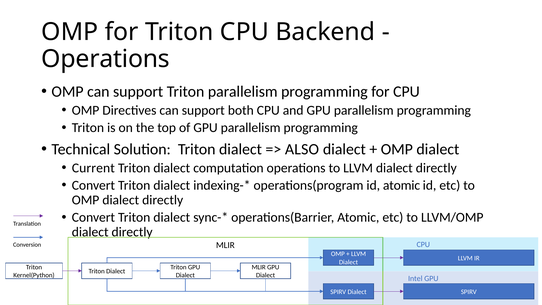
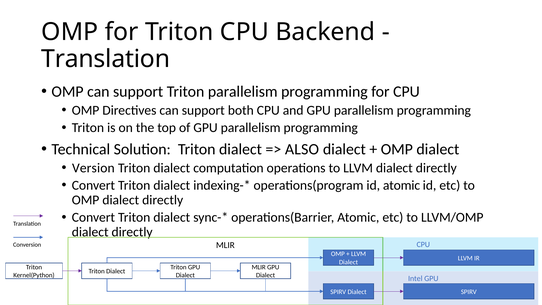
Operations at (106, 59): Operations -> Translation
Current: Current -> Version
